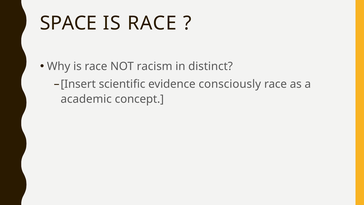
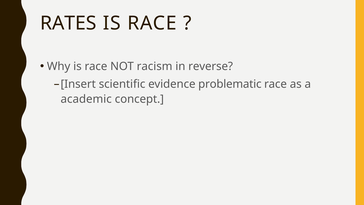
SPACE: SPACE -> RATES
distinct: distinct -> reverse
consciously: consciously -> problematic
